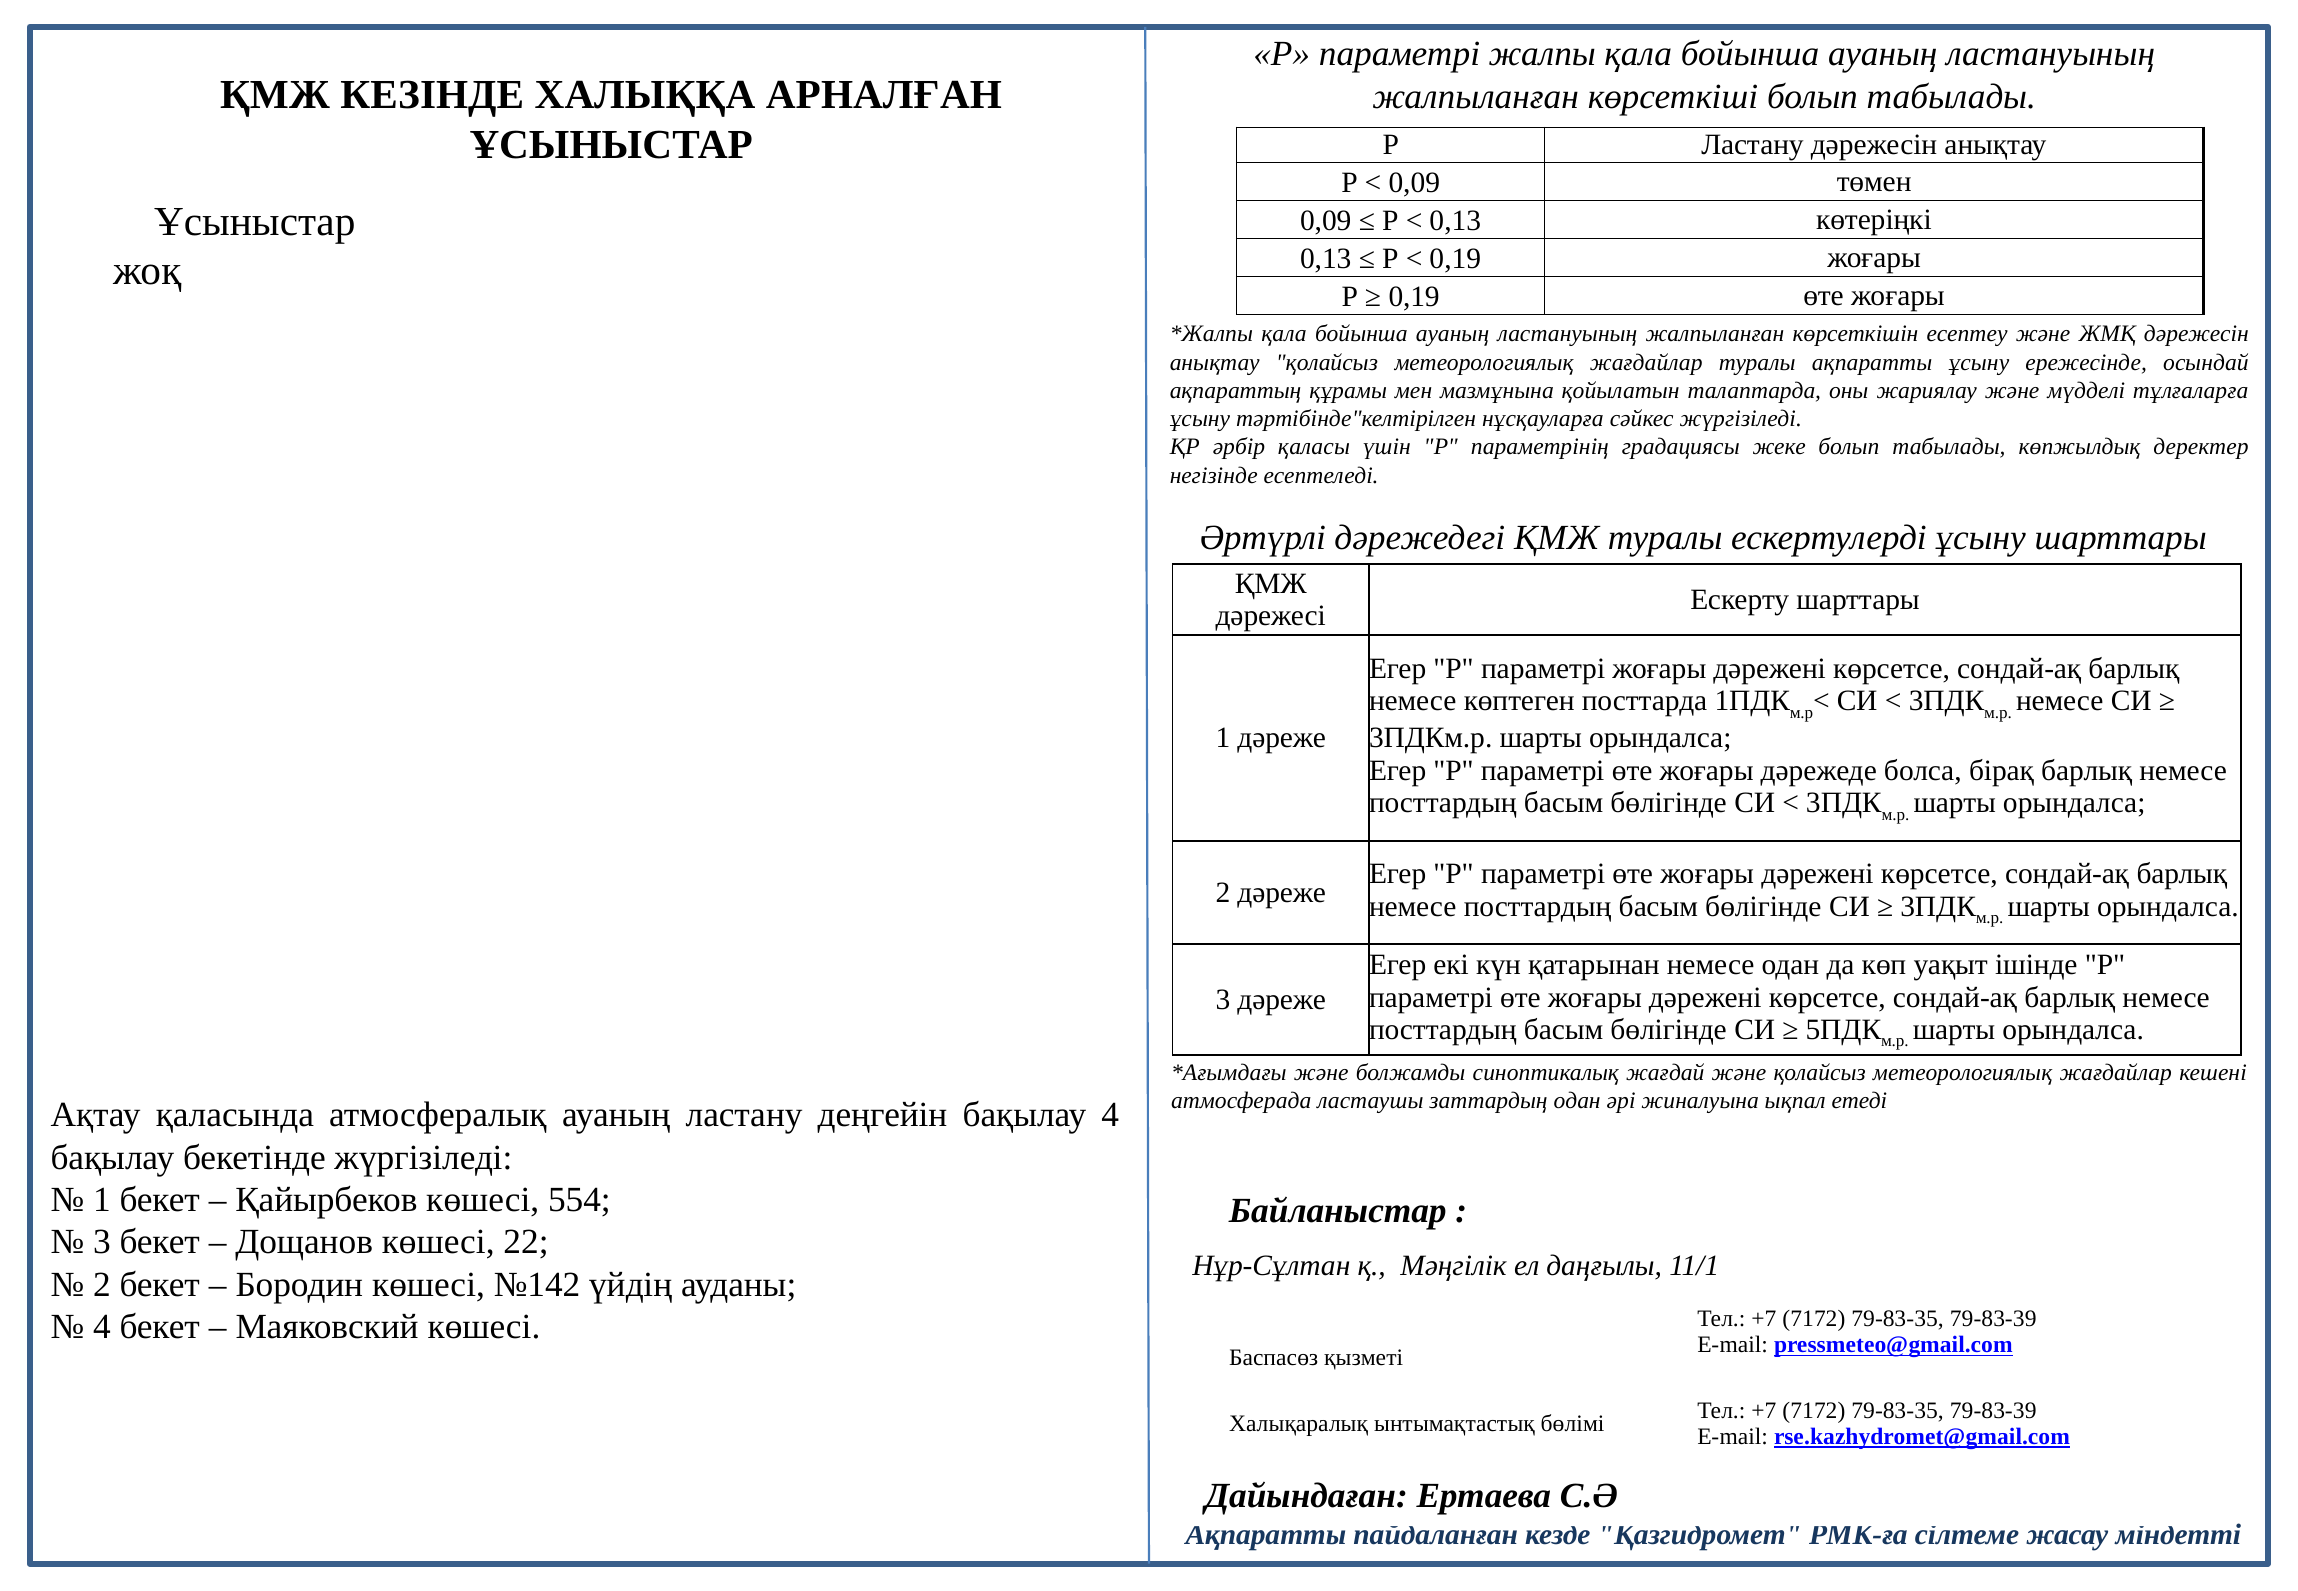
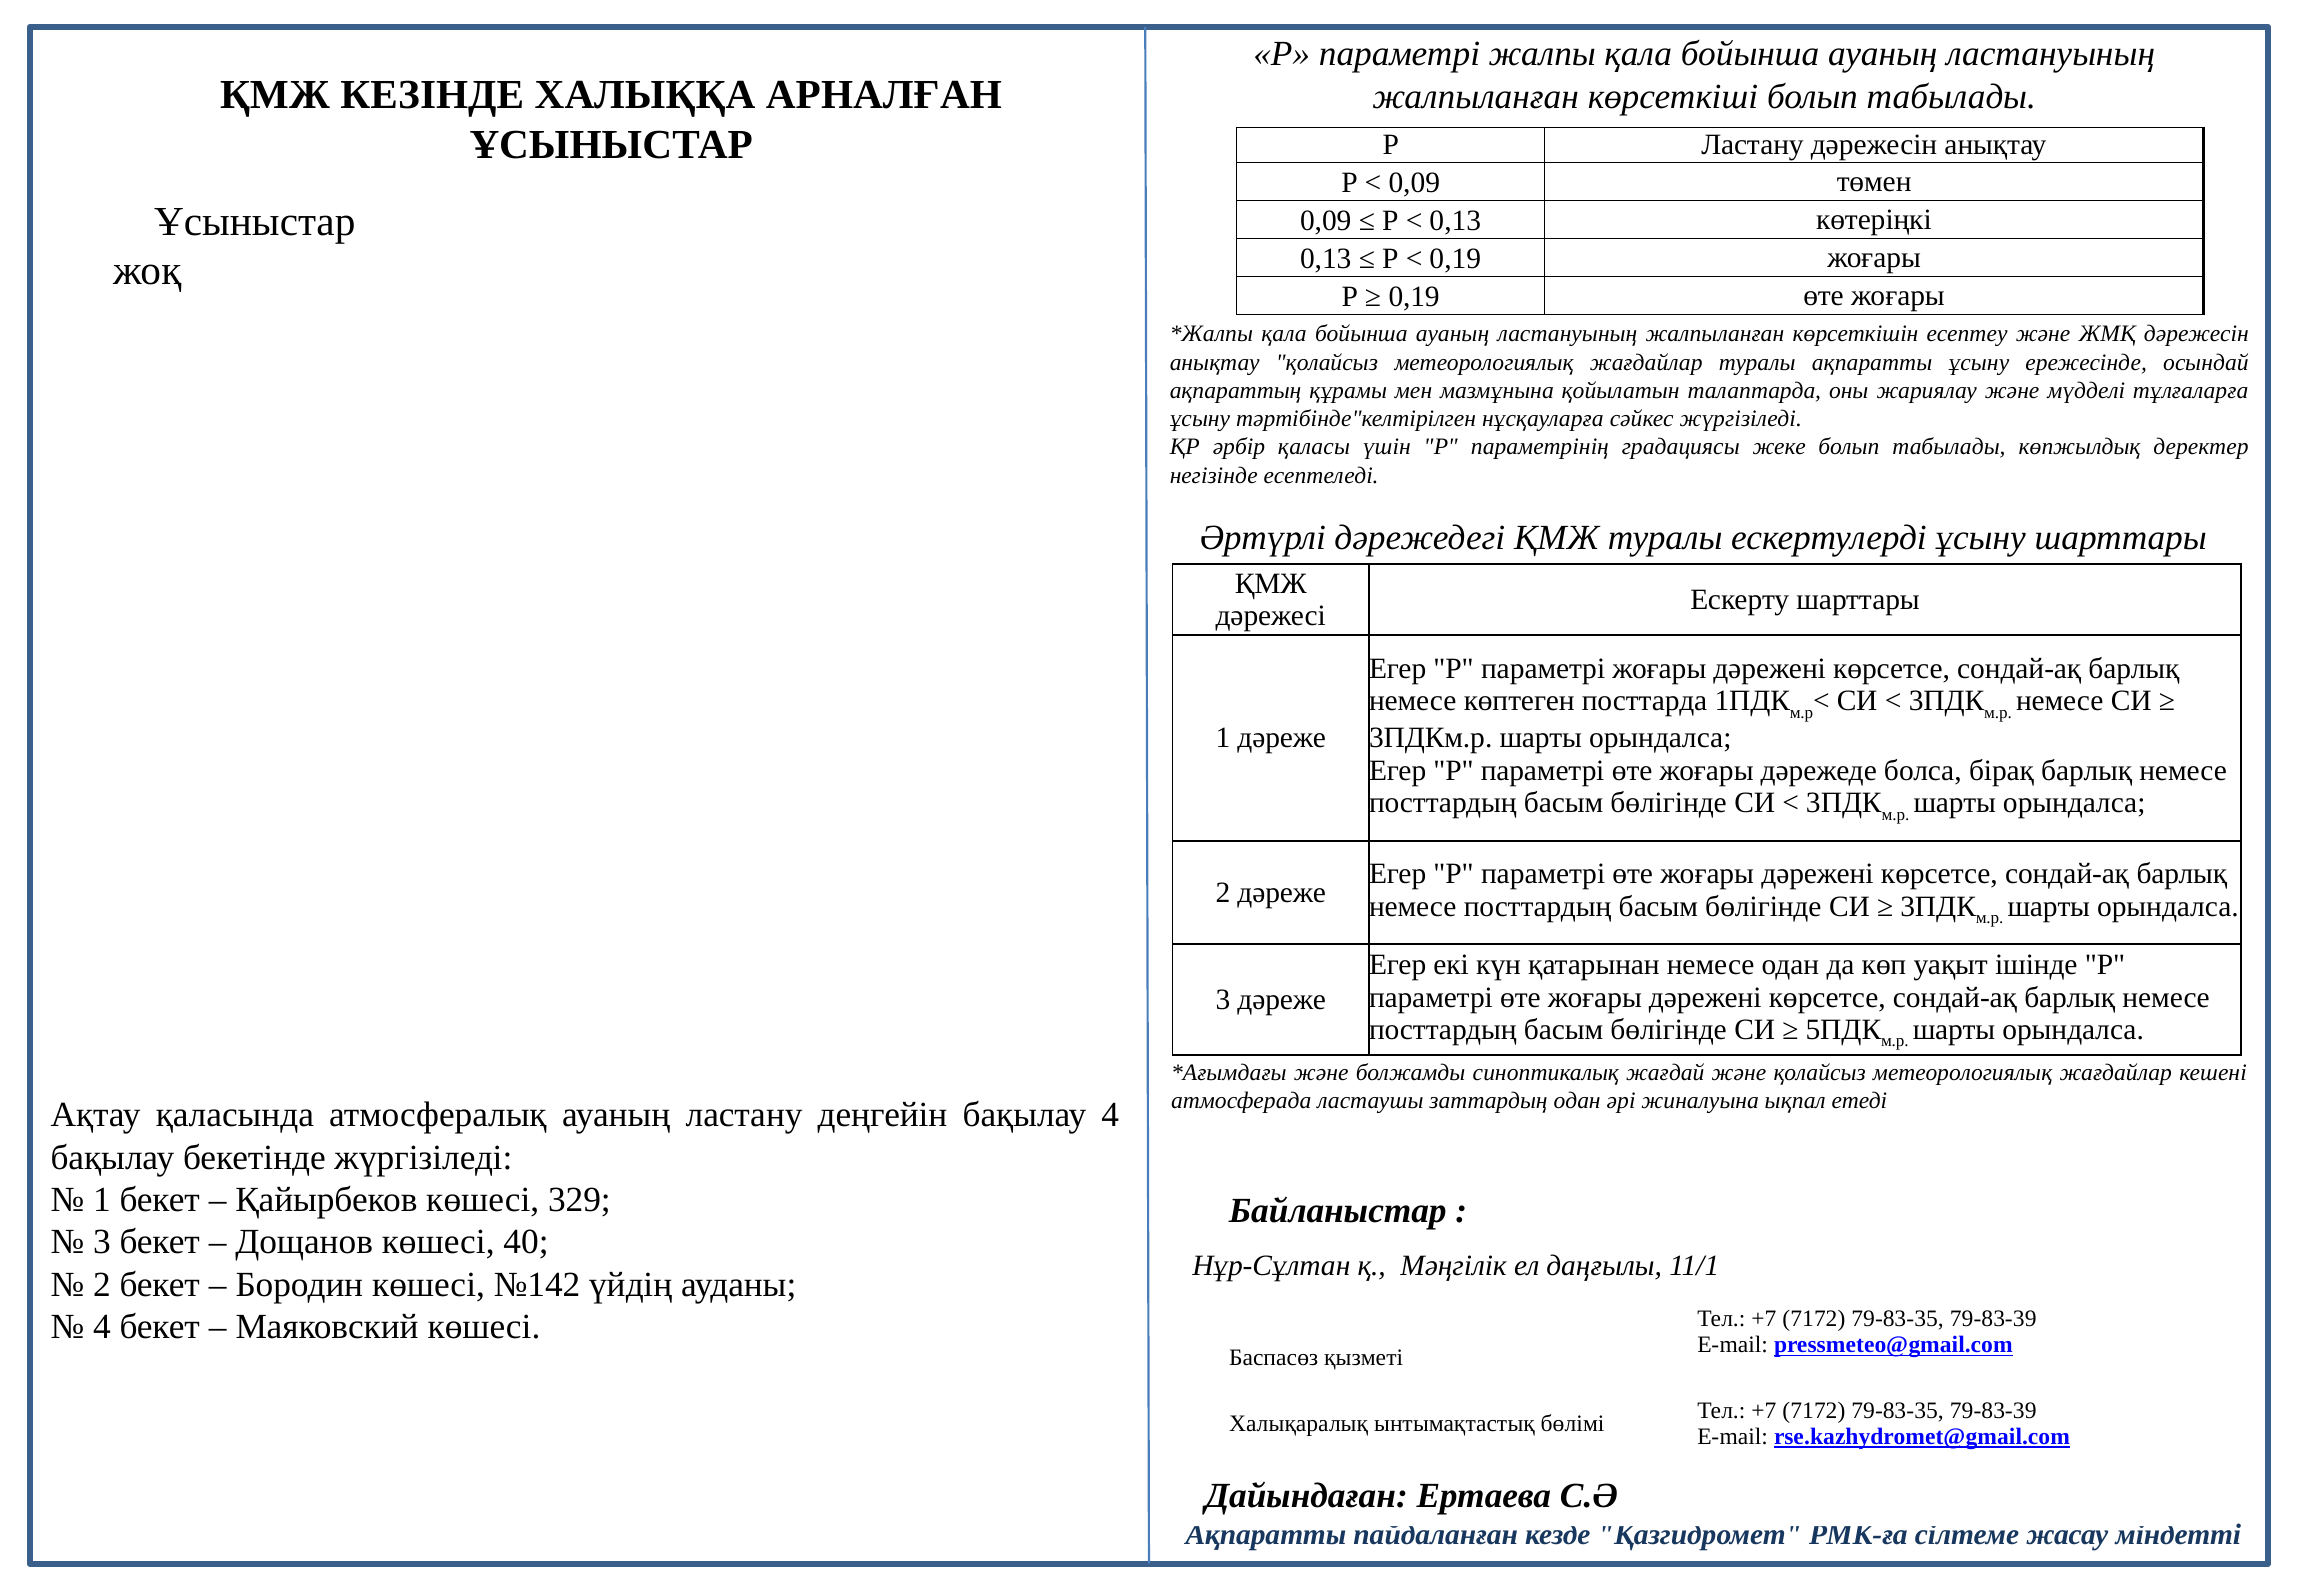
554: 554 -> 329
22: 22 -> 40
